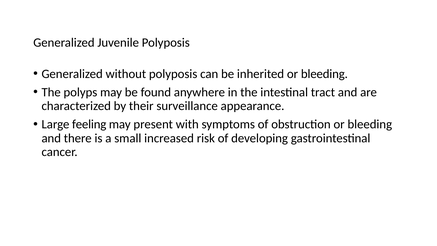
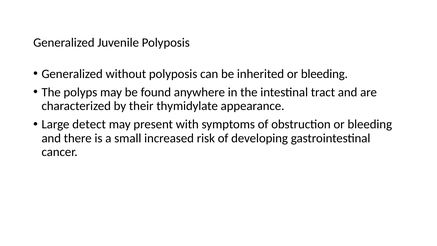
surveillance: surveillance -> thymidylate
feeling: feeling -> detect
